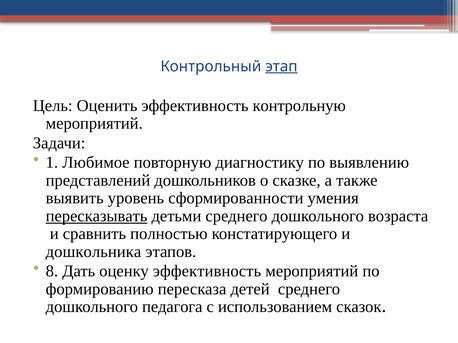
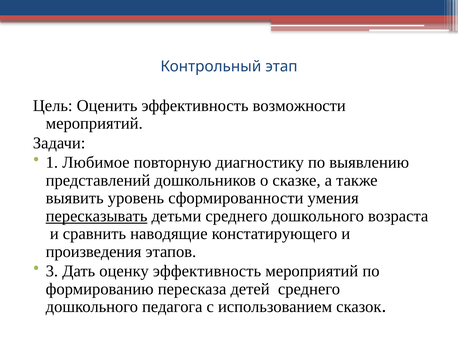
этап underline: present -> none
контрольную: контрольную -> возможности
полностью: полностью -> наводящие
дошкольника: дошкольника -> произведения
8: 8 -> 3
